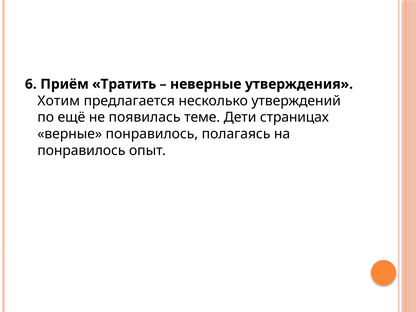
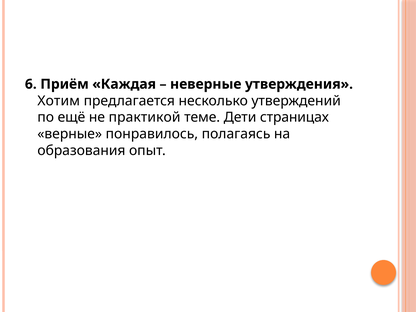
Тратить: Тратить -> Каждая
появилась: появилась -> практикой
понравилось at (81, 151): понравилось -> образования
